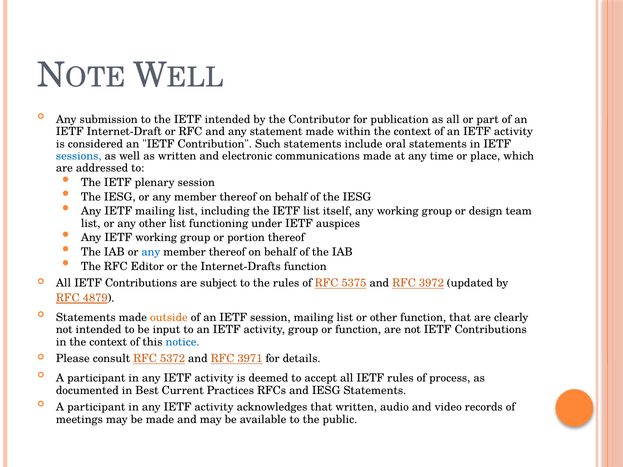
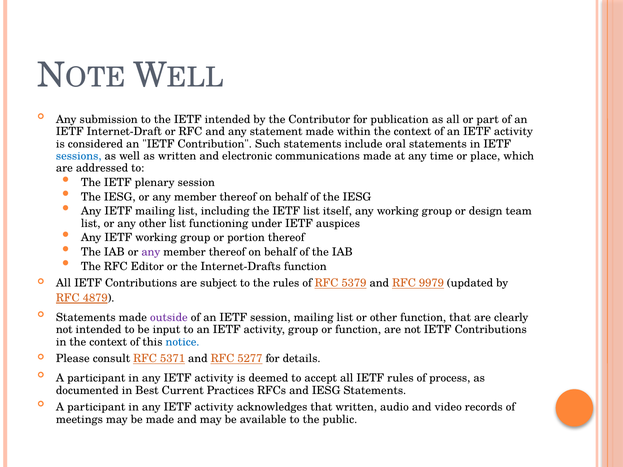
any at (151, 252) colour: blue -> purple
5375: 5375 -> 5379
3972: 3972 -> 9979
outside colour: orange -> purple
5372: 5372 -> 5371
3971: 3971 -> 5277
